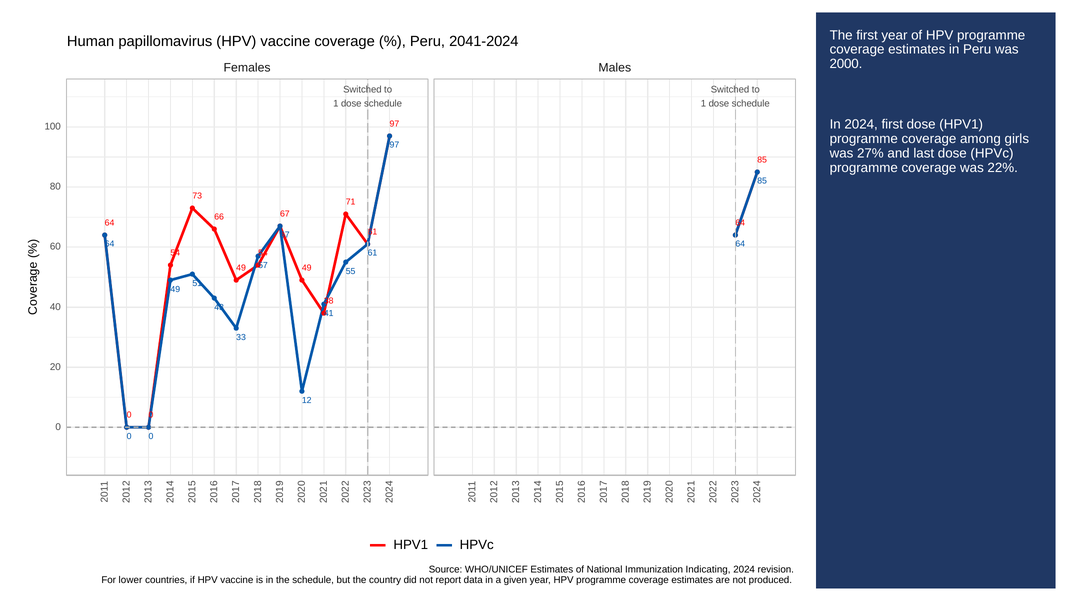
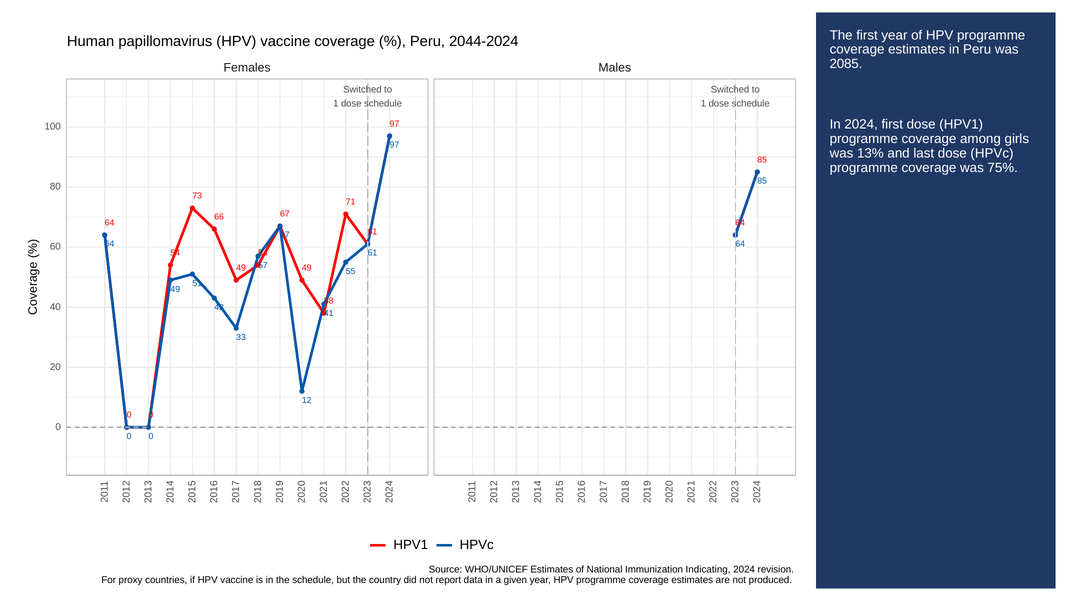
2041-2024: 2041-2024 -> 2044-2024
2000: 2000 -> 2085
27%: 27% -> 13%
22%: 22% -> 75%
lower: lower -> proxy
